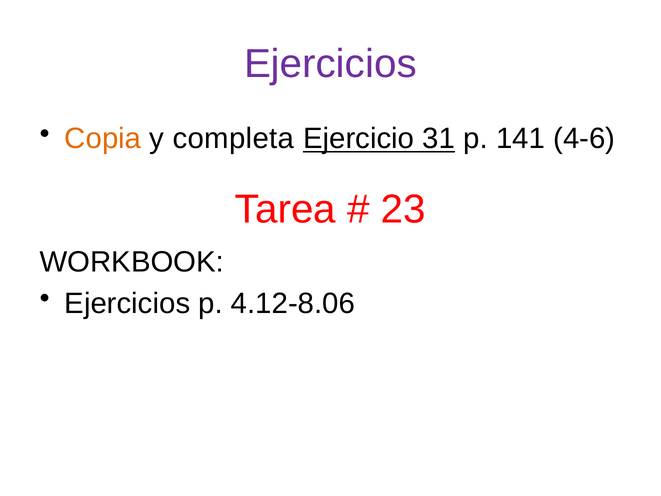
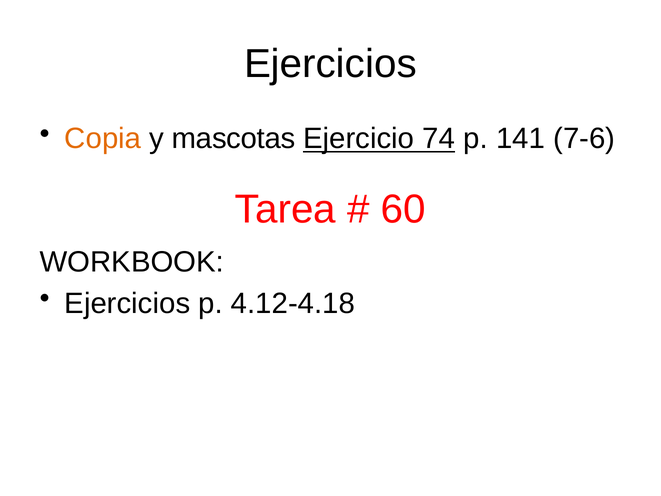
Ejercicios at (330, 64) colour: purple -> black
completa: completa -> mascotas
31: 31 -> 74
4-6: 4-6 -> 7-6
23: 23 -> 60
4.12-8.06: 4.12-8.06 -> 4.12-4.18
